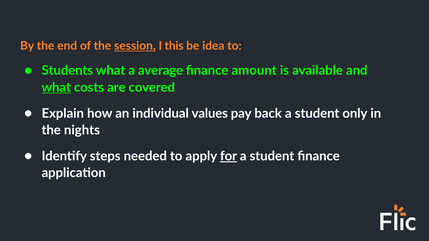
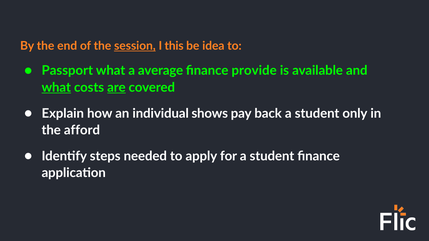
Students: Students -> Passport
amount: amount -> provide
are underline: none -> present
values: values -> shows
nights: nights -> afford
for underline: present -> none
